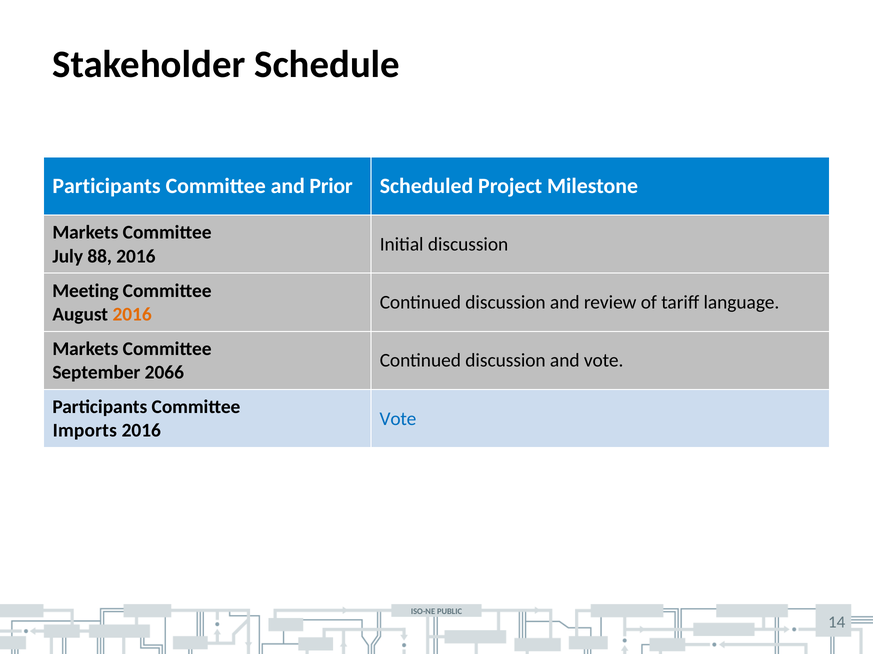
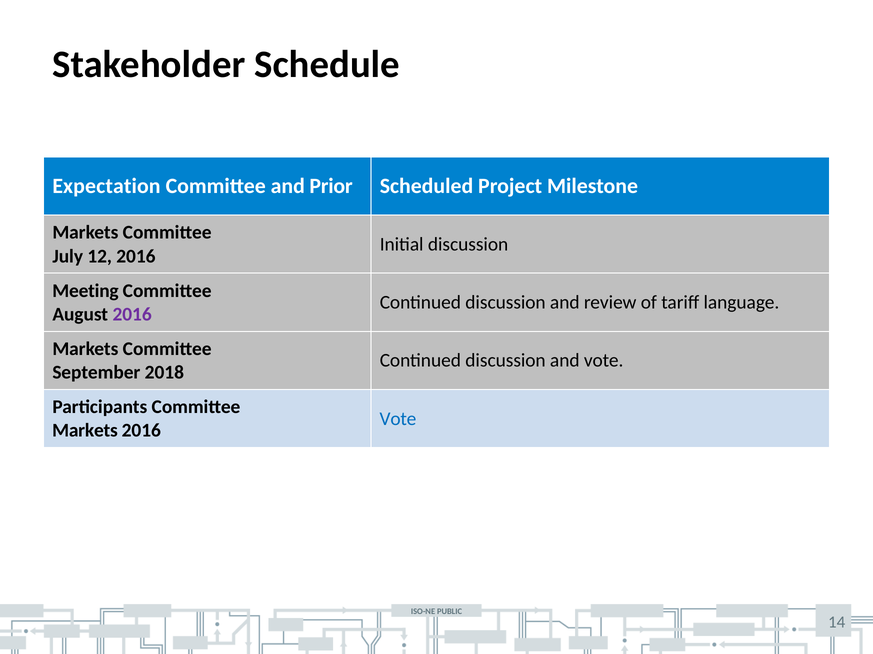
Participants at (107, 187): Participants -> Expectation
88: 88 -> 12
2016 at (132, 315) colour: orange -> purple
2066: 2066 -> 2018
Imports at (85, 431): Imports -> Markets
